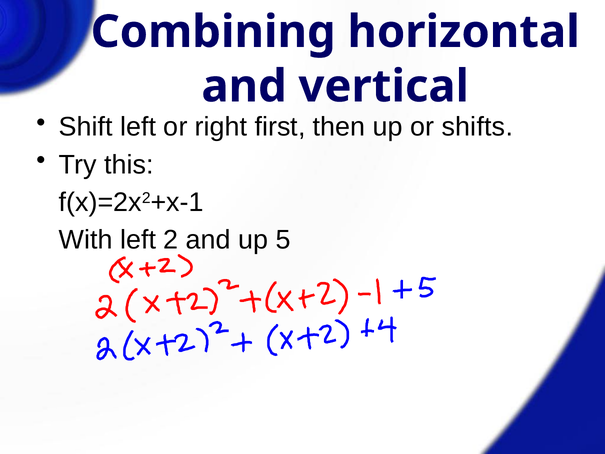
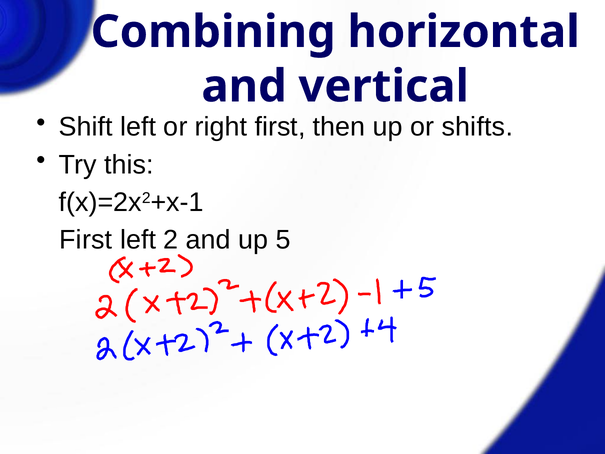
With at (86, 240): With -> First
